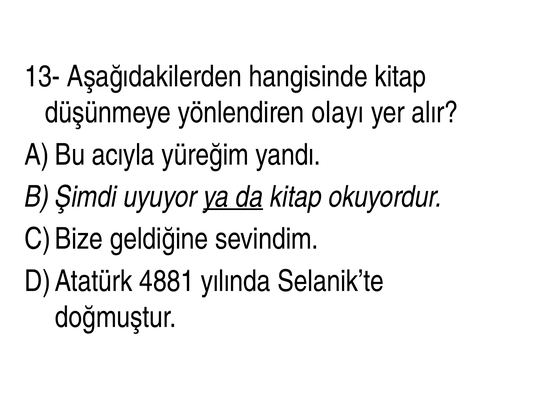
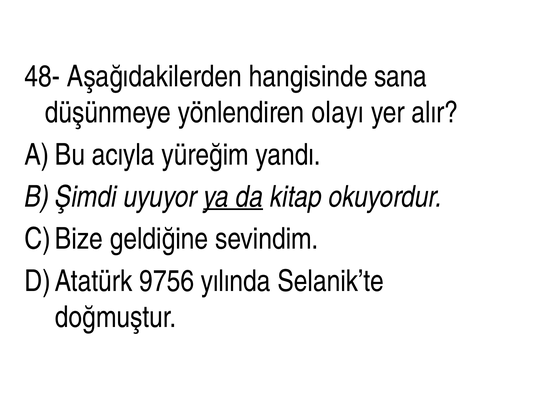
13-: 13- -> 48-
hangisinde kitap: kitap -> sana
4881: 4881 -> 9756
